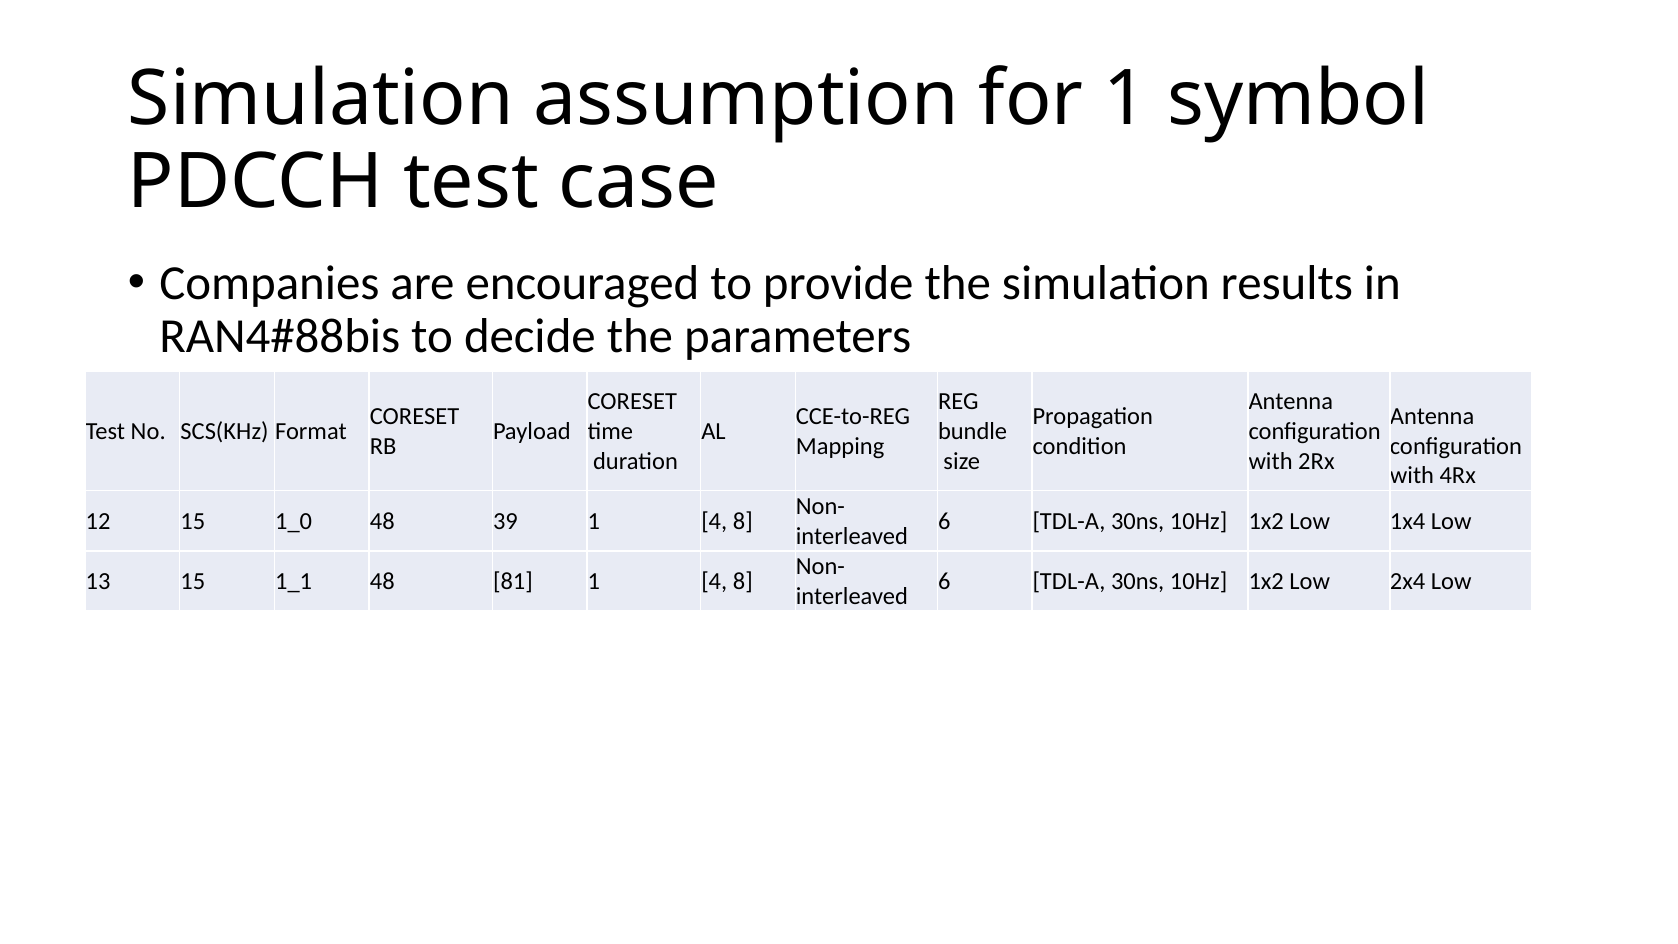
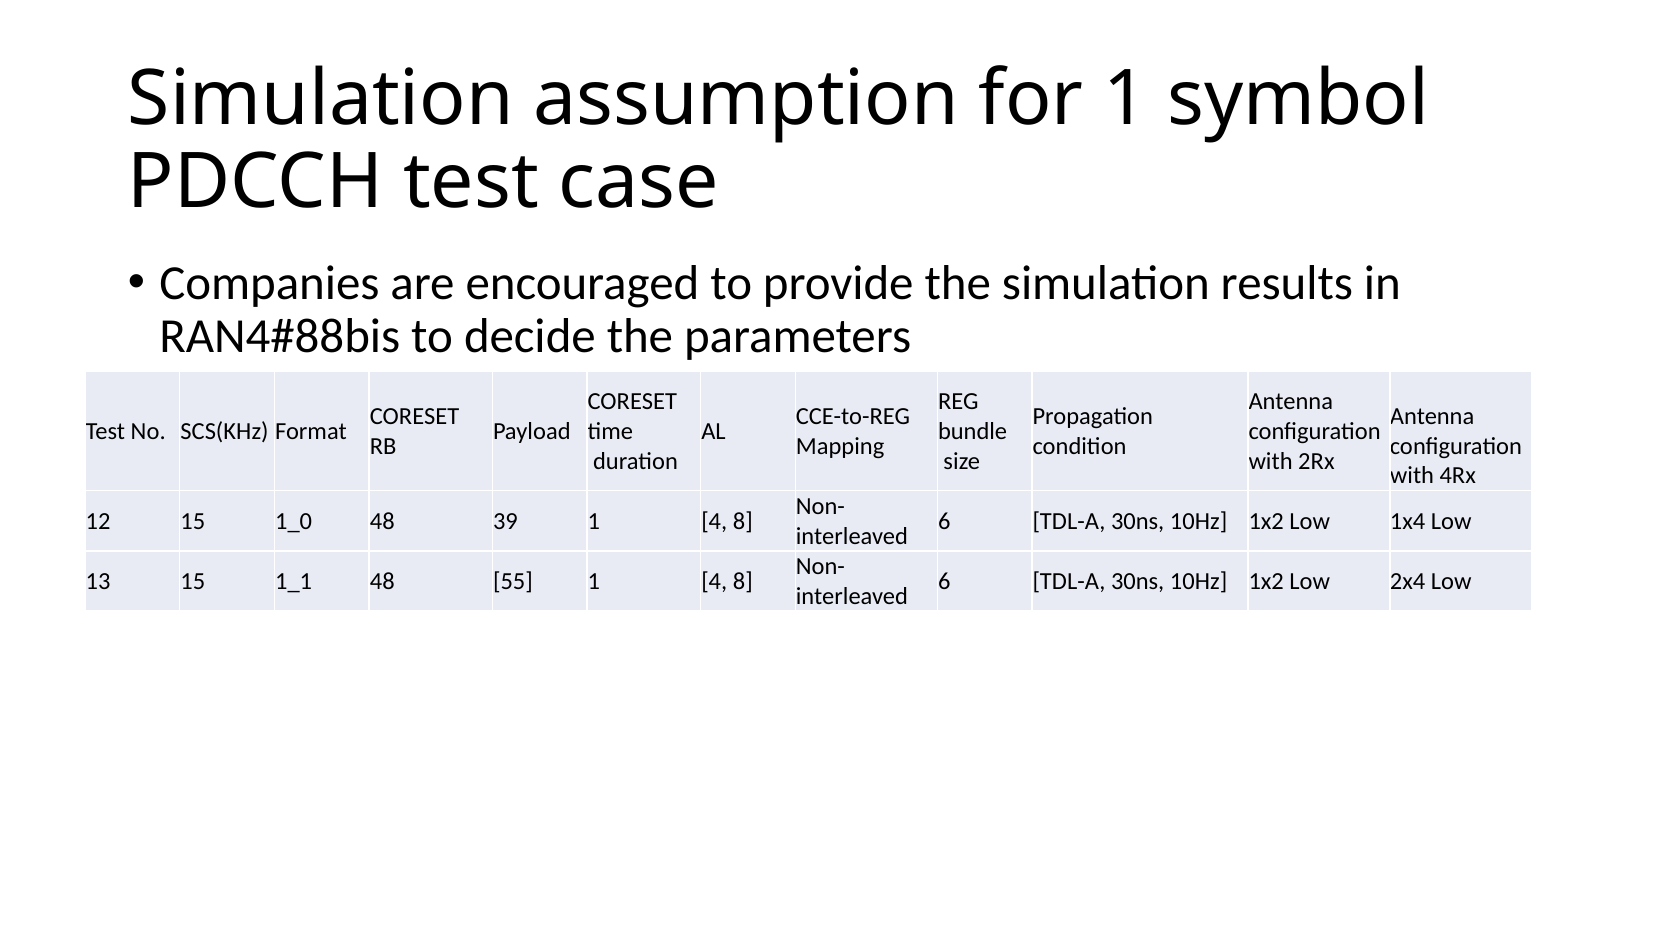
81: 81 -> 55
